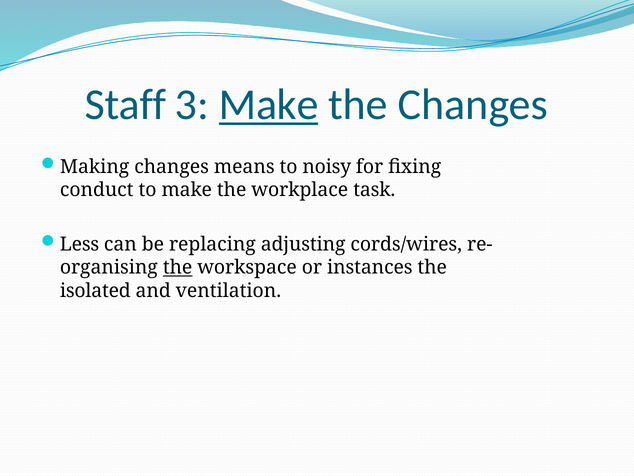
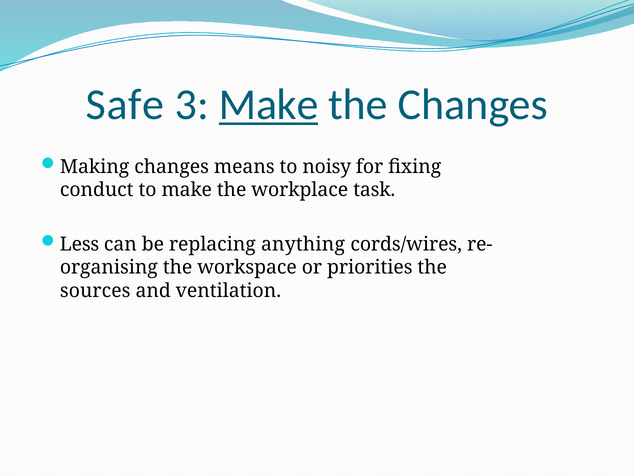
Staff: Staff -> Safe
adjusting: adjusting -> anything
the at (178, 267) underline: present -> none
instances: instances -> priorities
isolated: isolated -> sources
